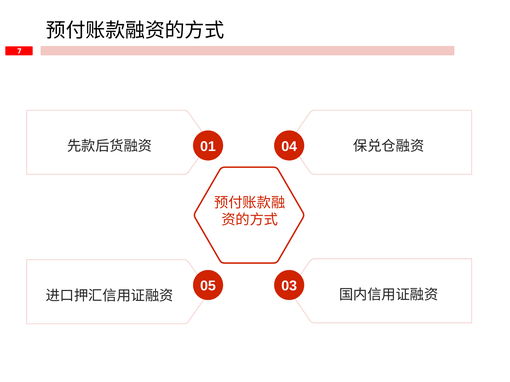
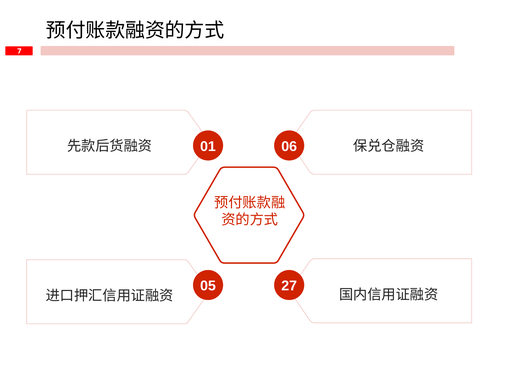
04: 04 -> 06
03: 03 -> 27
